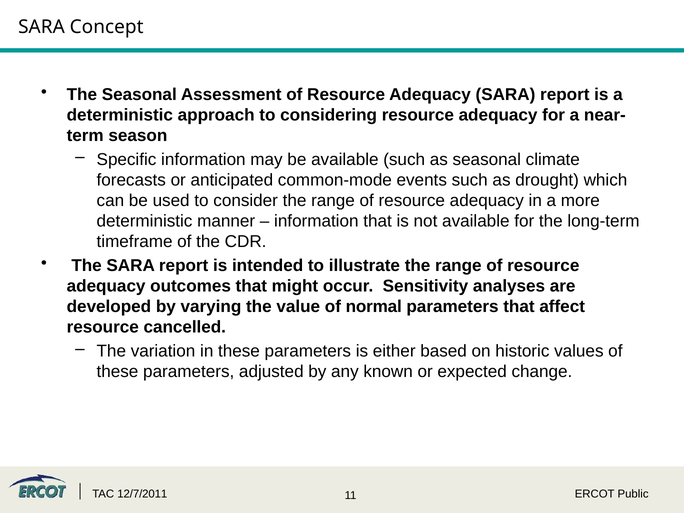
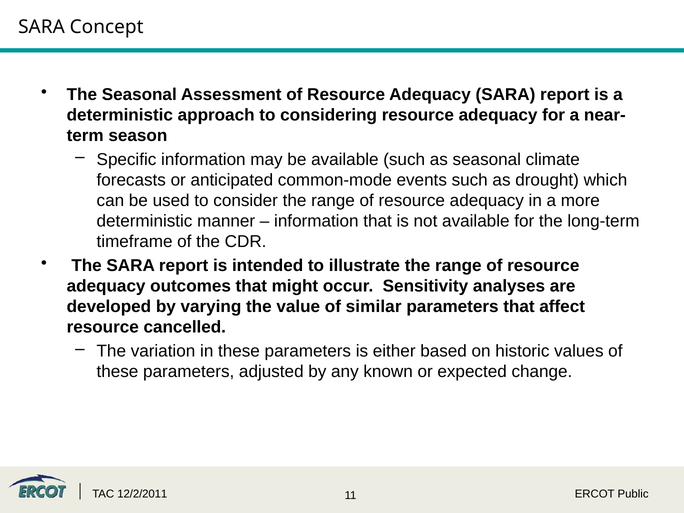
normal: normal -> similar
12/7/2011: 12/7/2011 -> 12/2/2011
